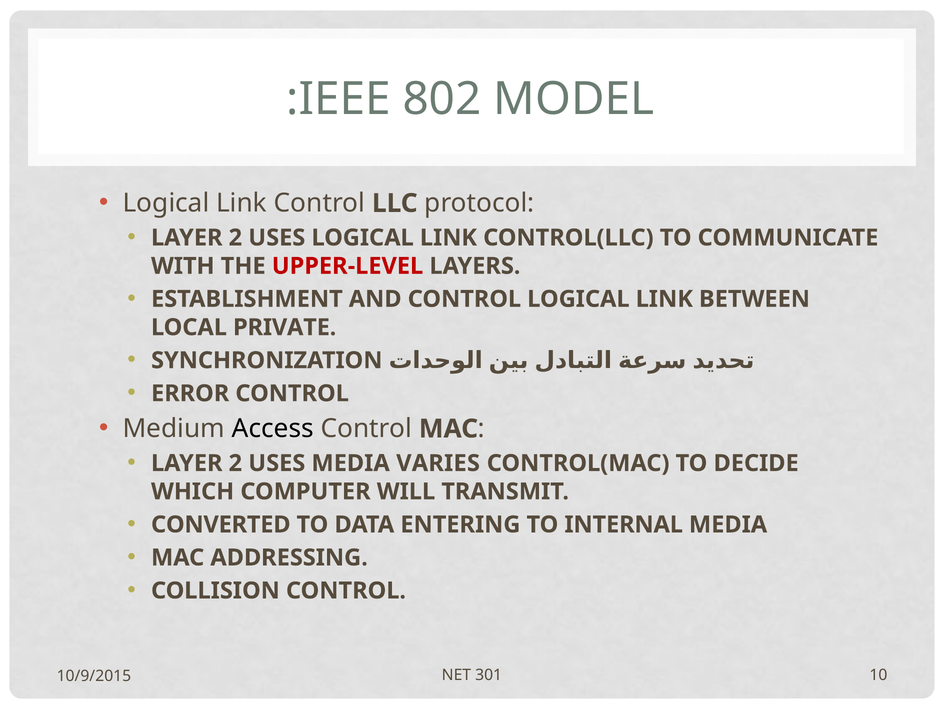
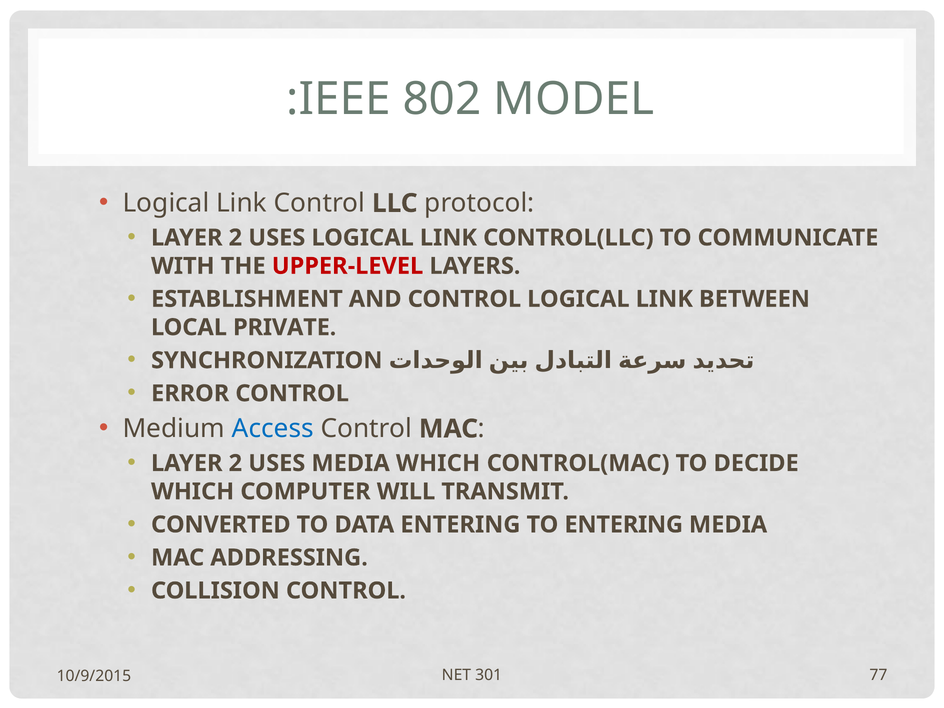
Access colour: black -> blue
MEDIA VARIES: VARIES -> WHICH
TO INTERNAL: INTERNAL -> ENTERING
10: 10 -> 77
